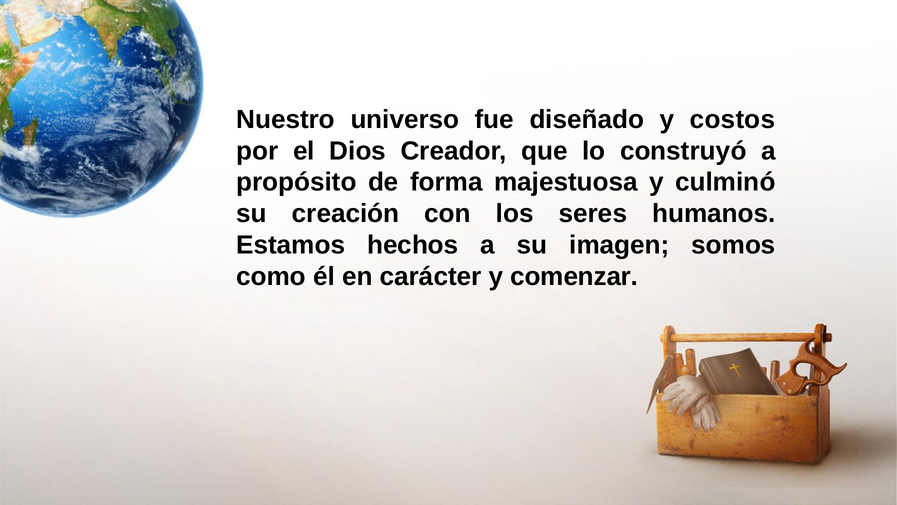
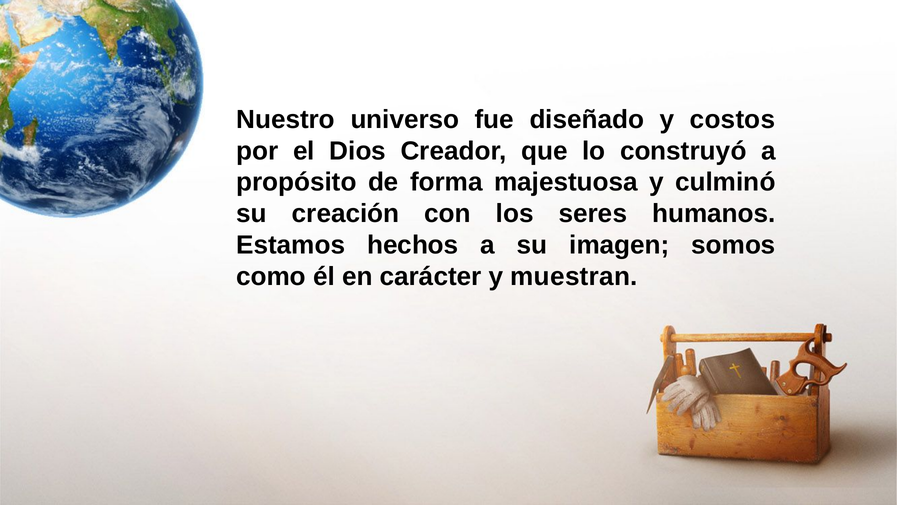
comenzar: comenzar -> muestran
